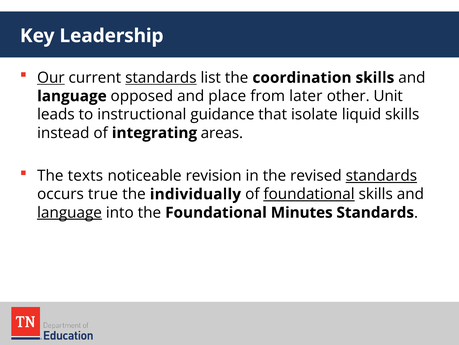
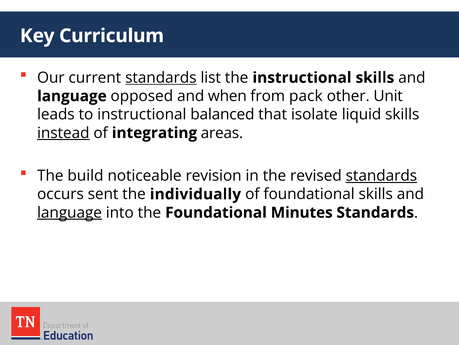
Leadership: Leadership -> Curriculum
Our underline: present -> none
the coordination: coordination -> instructional
place: place -> when
later: later -> pack
guidance: guidance -> balanced
instead underline: none -> present
texts: texts -> build
true: true -> sent
foundational at (309, 194) underline: present -> none
